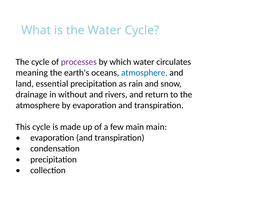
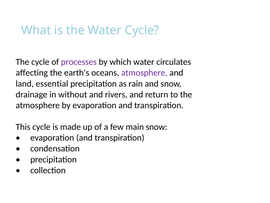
meaning: meaning -> affecting
atmosphere at (144, 73) colour: blue -> purple
main main: main -> snow
